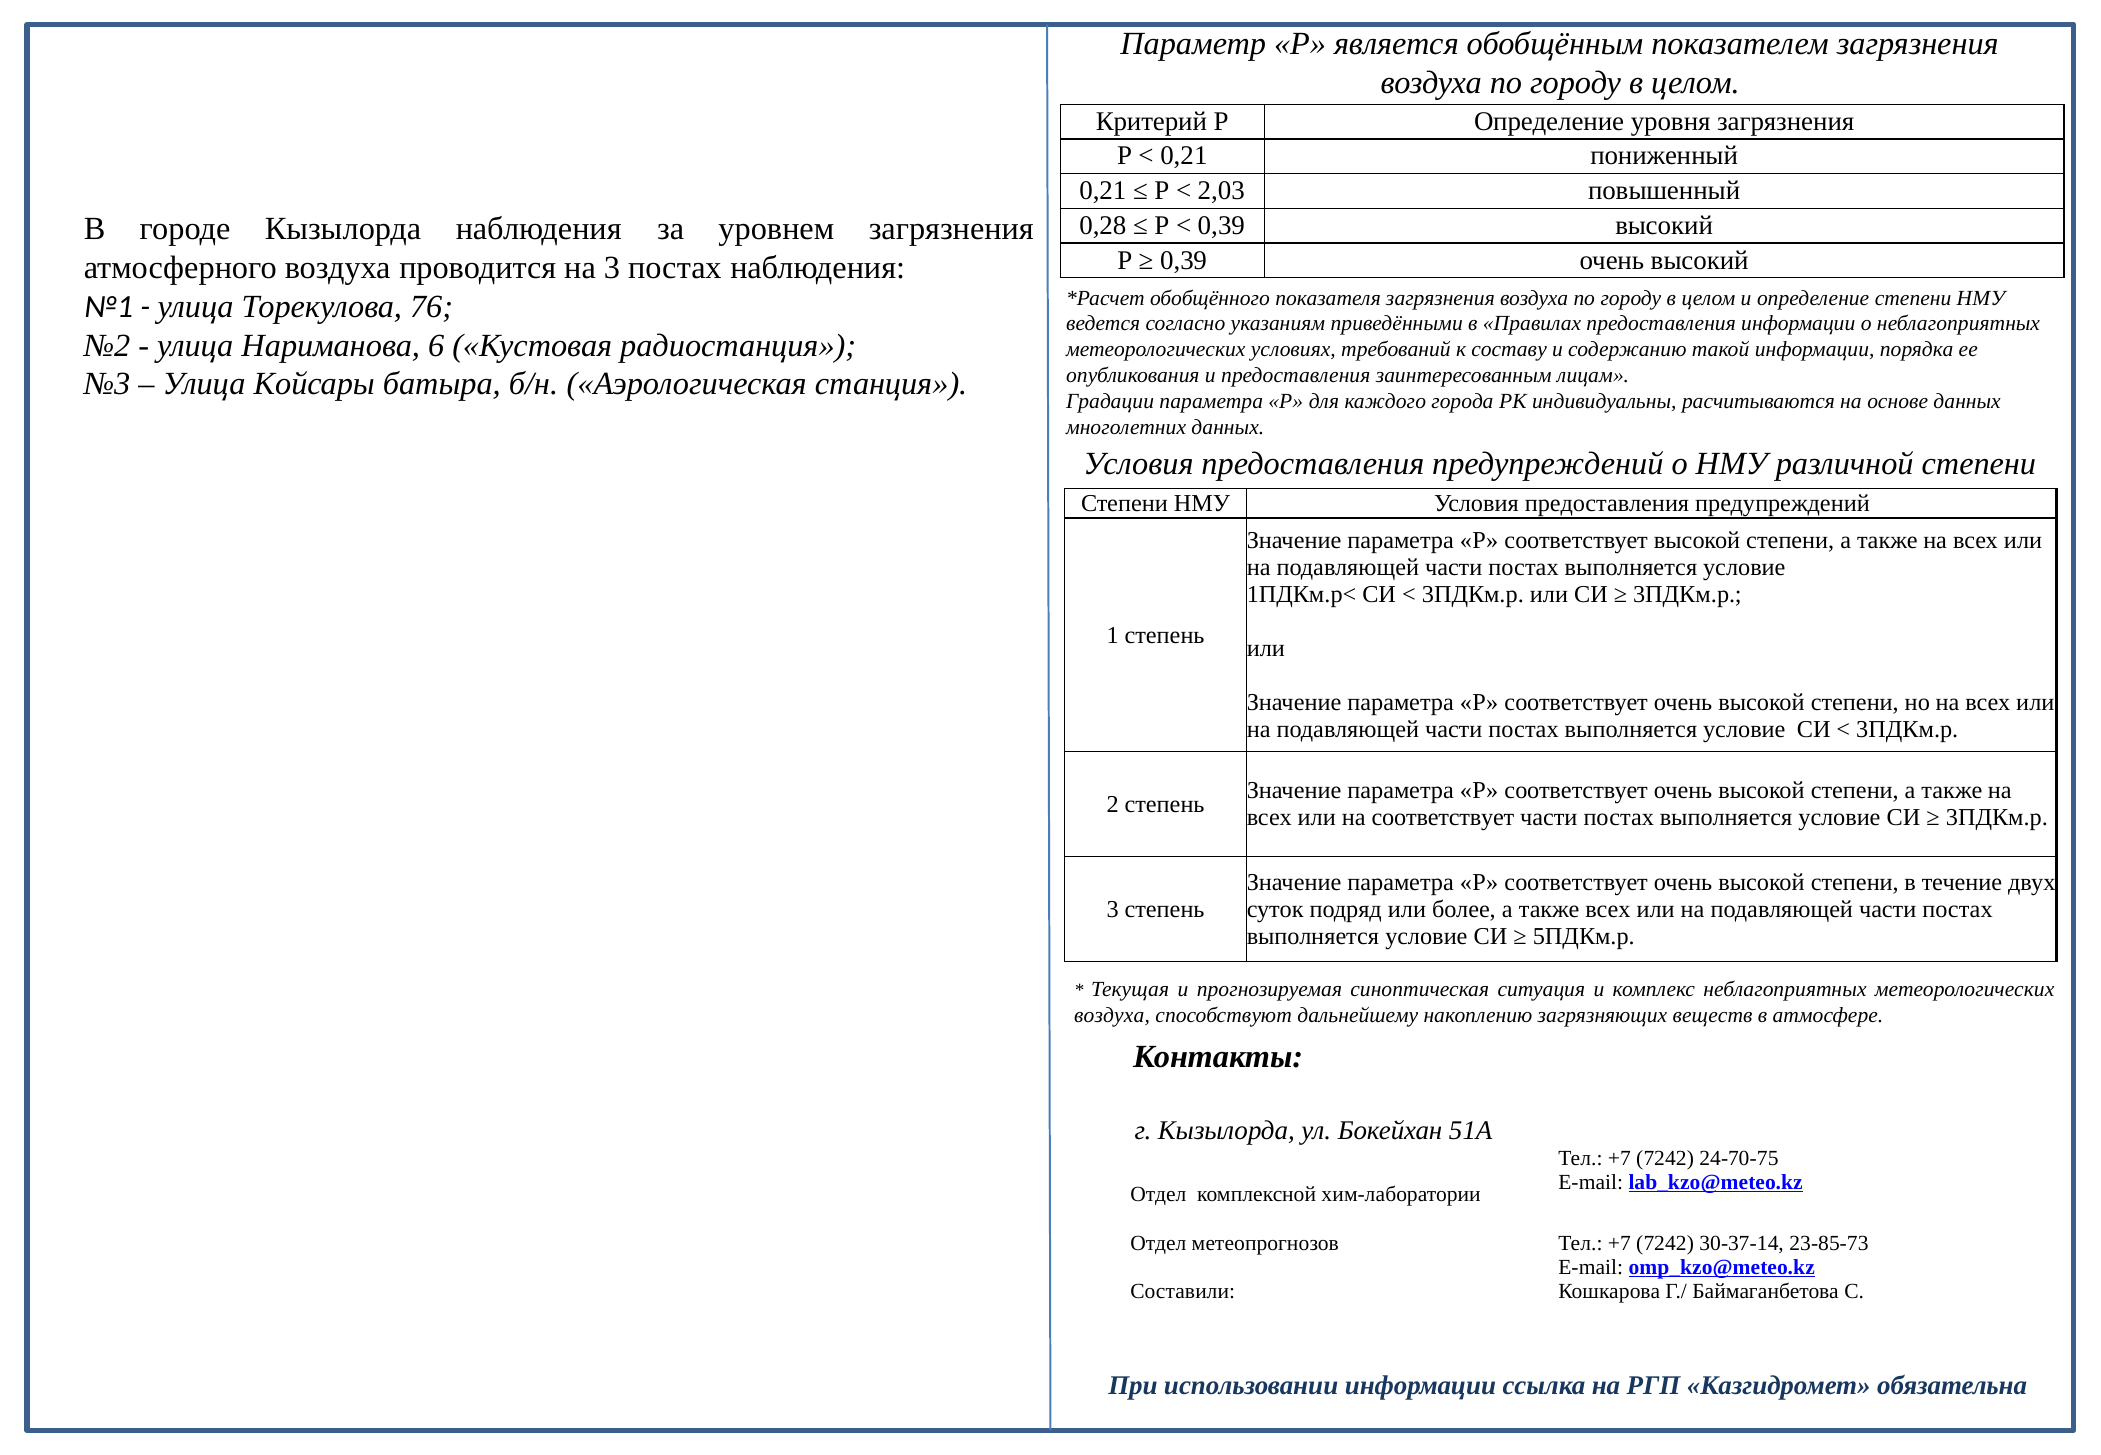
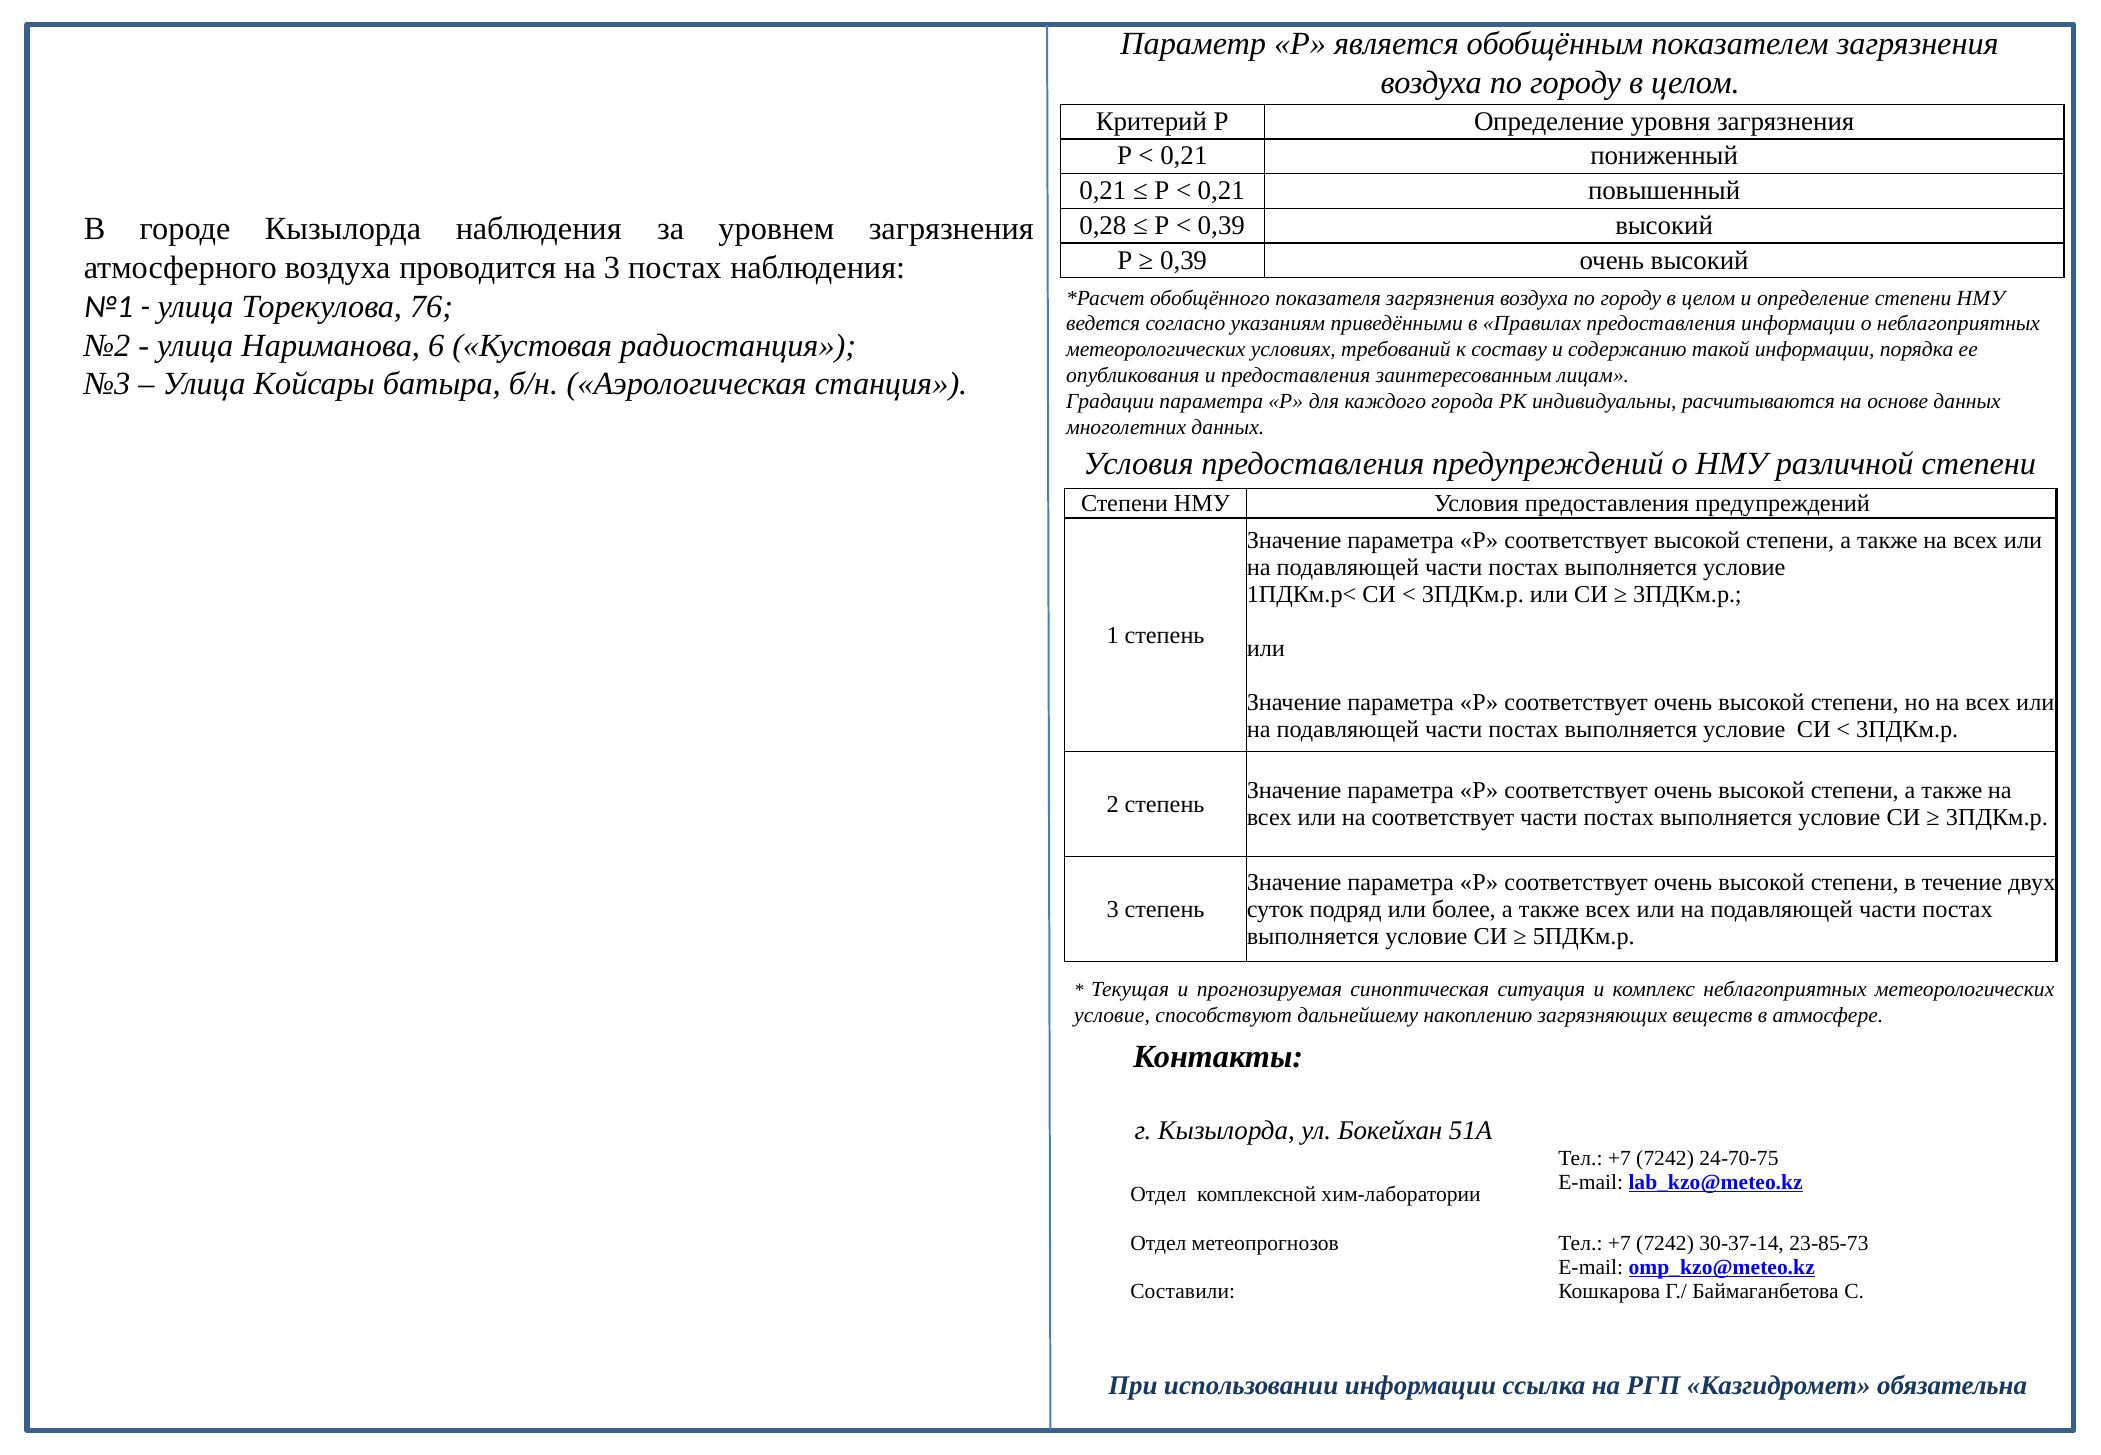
2,03 at (1221, 191): 2,03 -> 0,21
воздуха at (1112, 1015): воздуха -> условие
